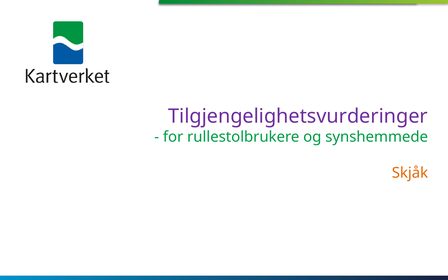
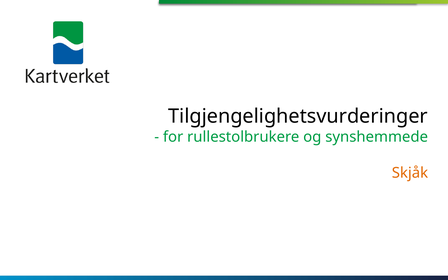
Tilgjengelighetsvurderinger colour: purple -> black
